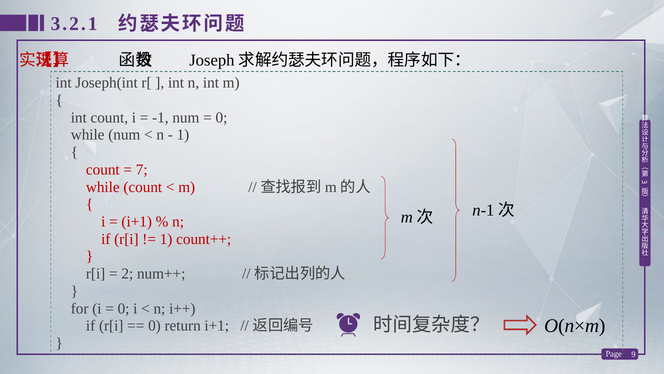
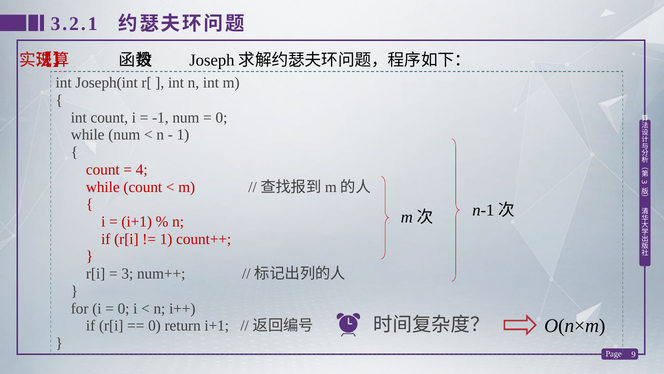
7: 7 -> 4
2 at (127, 273): 2 -> 3
